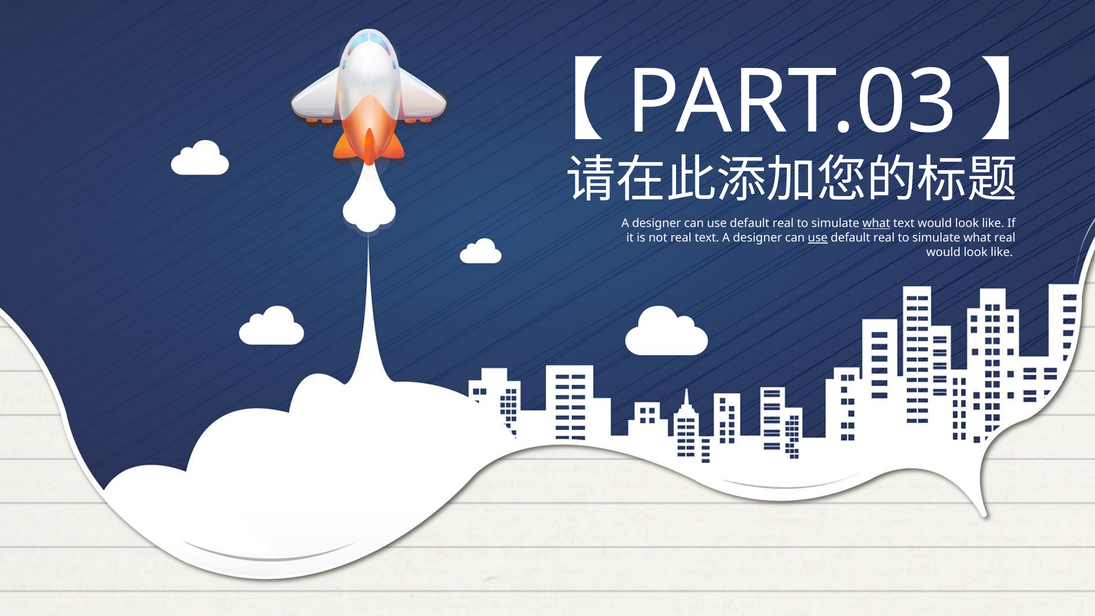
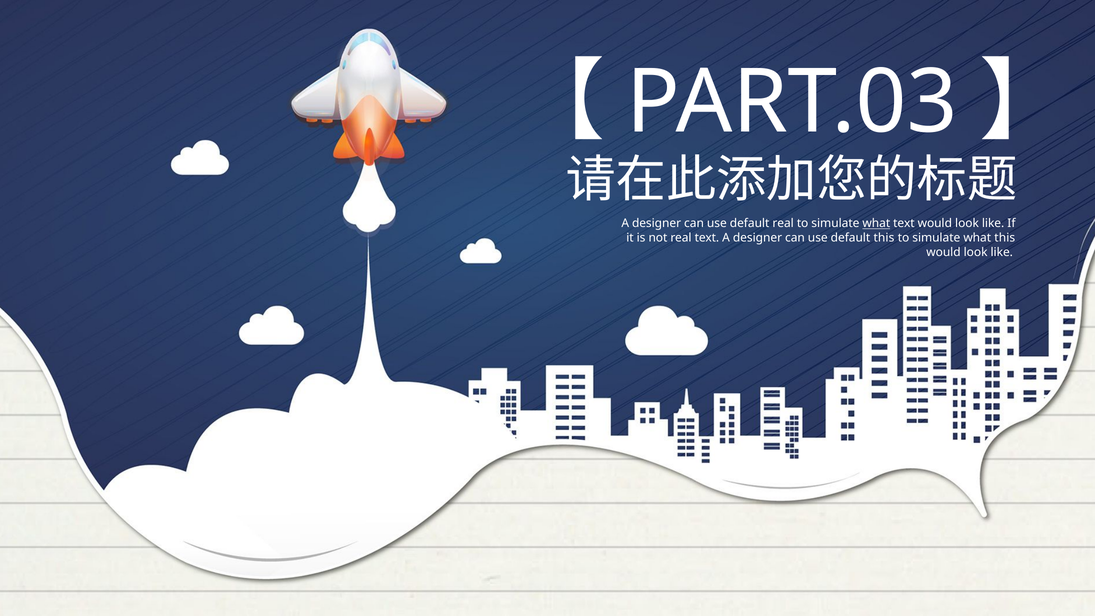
use at (818, 238) underline: present -> none
real at (884, 238): real -> this
what real: real -> this
